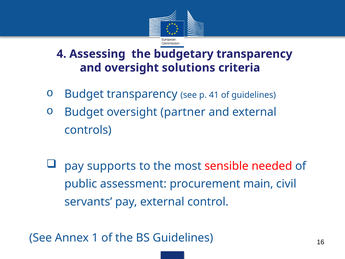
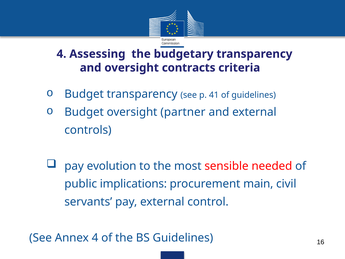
solutions: solutions -> contracts
supports: supports -> evolution
assessment: assessment -> implications
Annex 1: 1 -> 4
